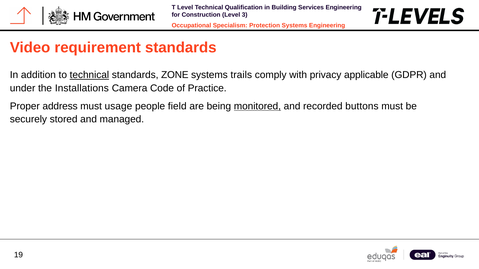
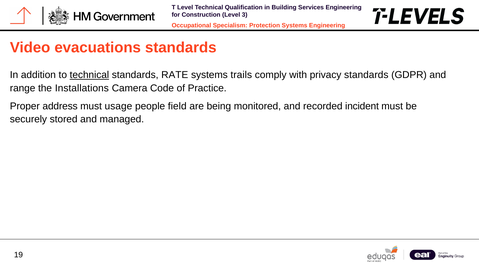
requirement: requirement -> evacuations
ZONE: ZONE -> RATE
privacy applicable: applicable -> standards
under: under -> range
monitored underline: present -> none
buttons: buttons -> incident
